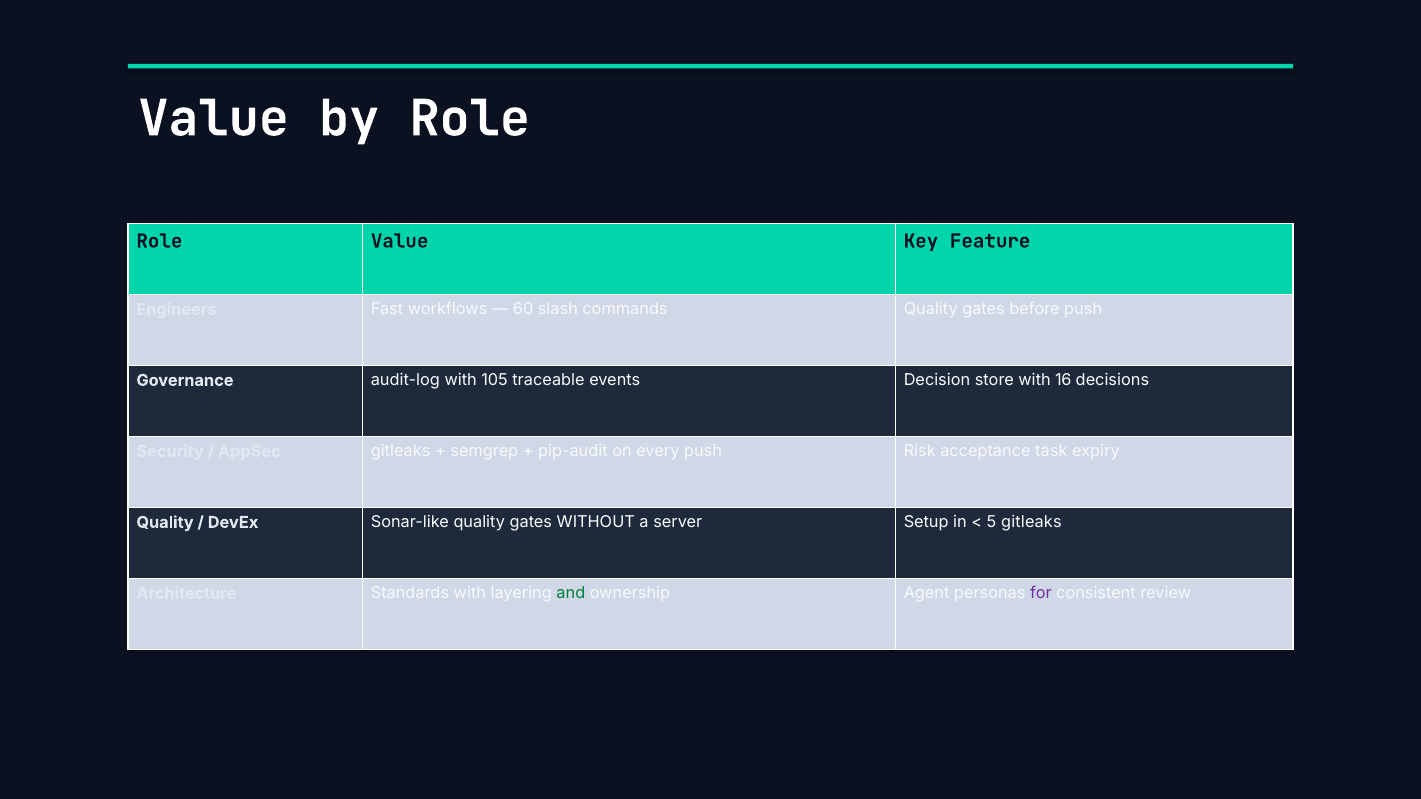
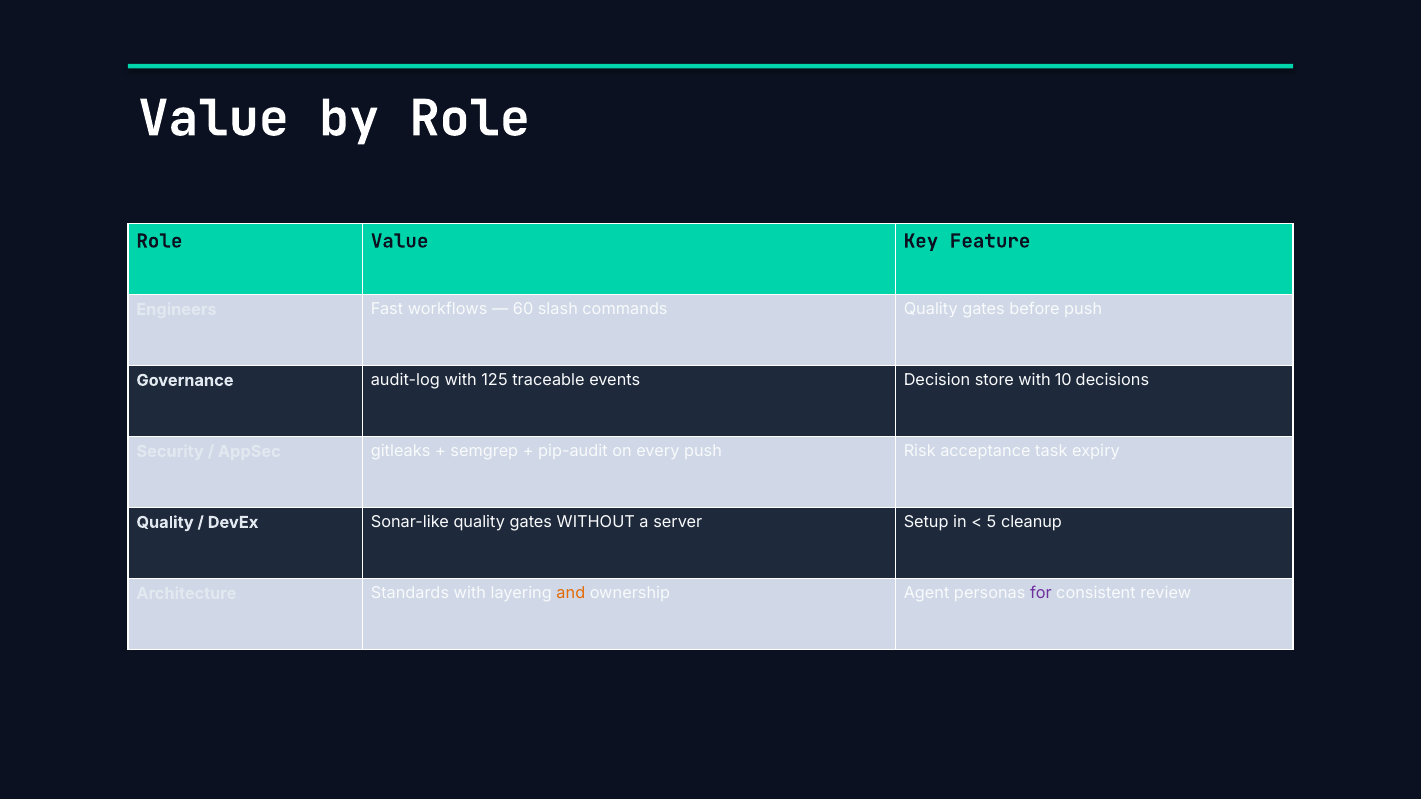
105: 105 -> 125
16: 16 -> 10
5 gitleaks: gitleaks -> cleanup
and colour: green -> orange
